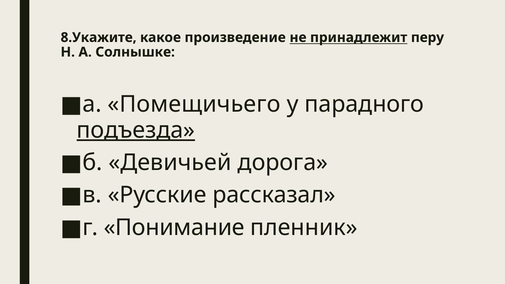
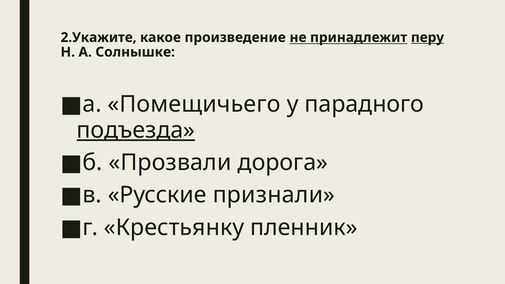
8.Укажите: 8.Укажите -> 2.Укажите
перу underline: none -> present
Девичьей: Девичьей -> Прозвали
рассказал: рассказал -> признали
Понимание: Понимание -> Крестьянку
